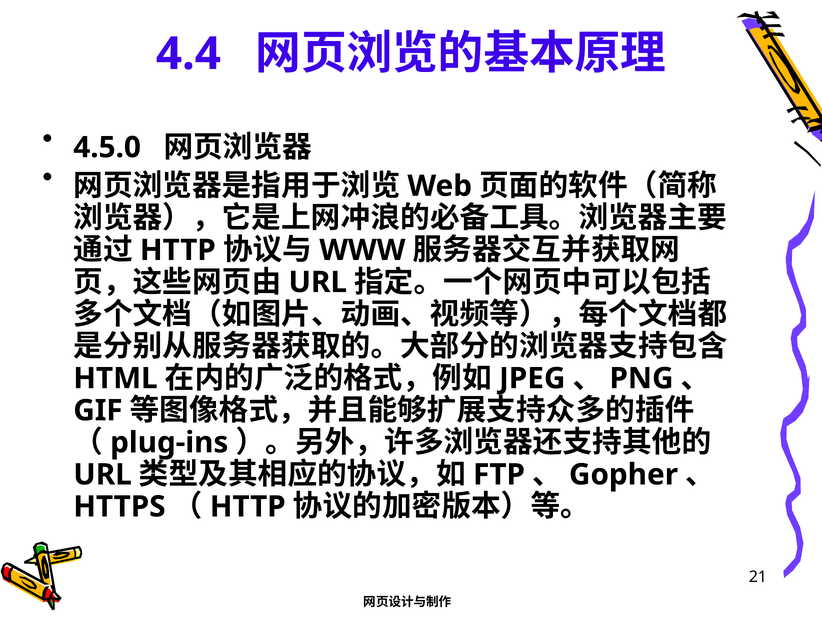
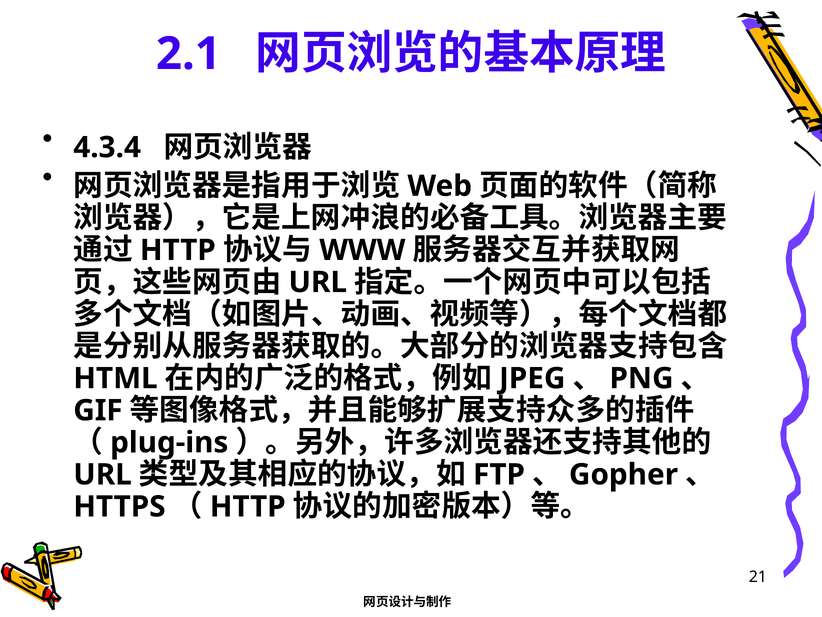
4.4: 4.4 -> 2.1
4.5.0: 4.5.0 -> 4.3.4
